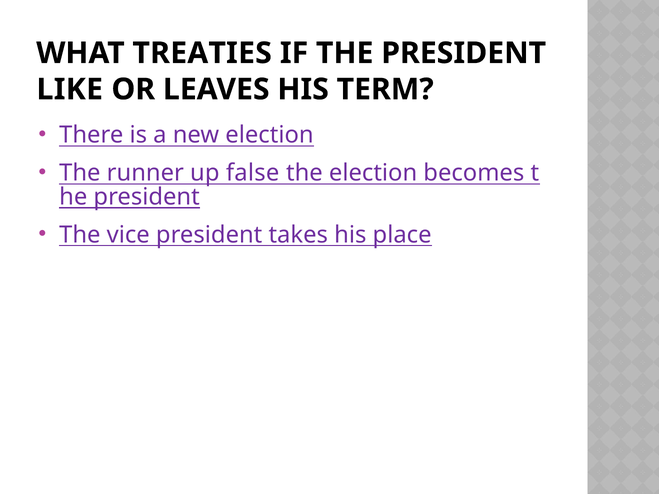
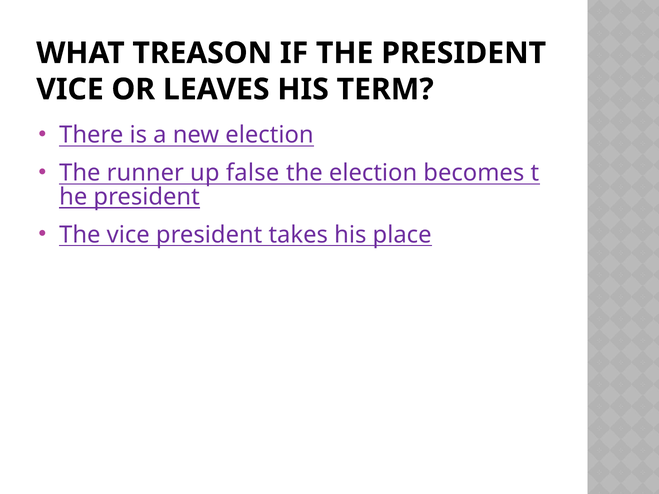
TREATIES: TREATIES -> TREASON
LIKE at (70, 89): LIKE -> VICE
